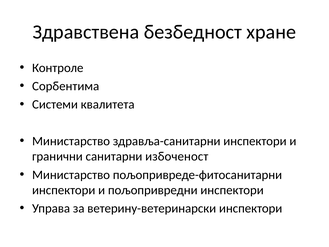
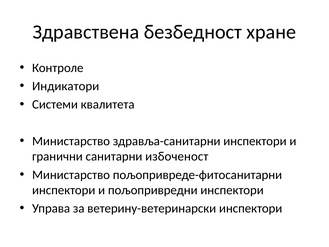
Сорбентима: Сорбентима -> Индикатори
